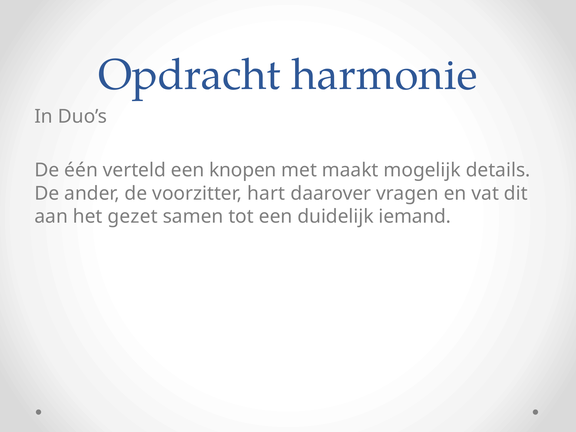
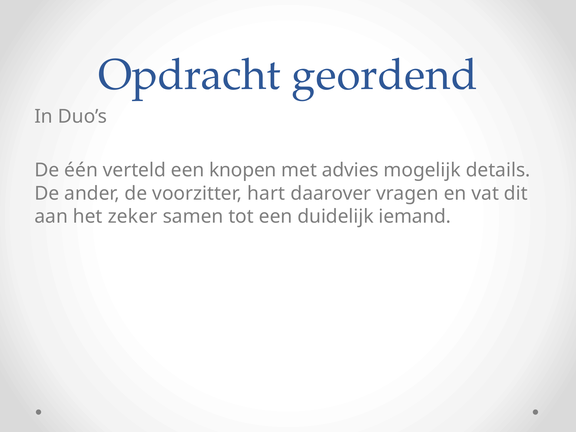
harmonie: harmonie -> geordend
maakt: maakt -> advies
gezet: gezet -> zeker
